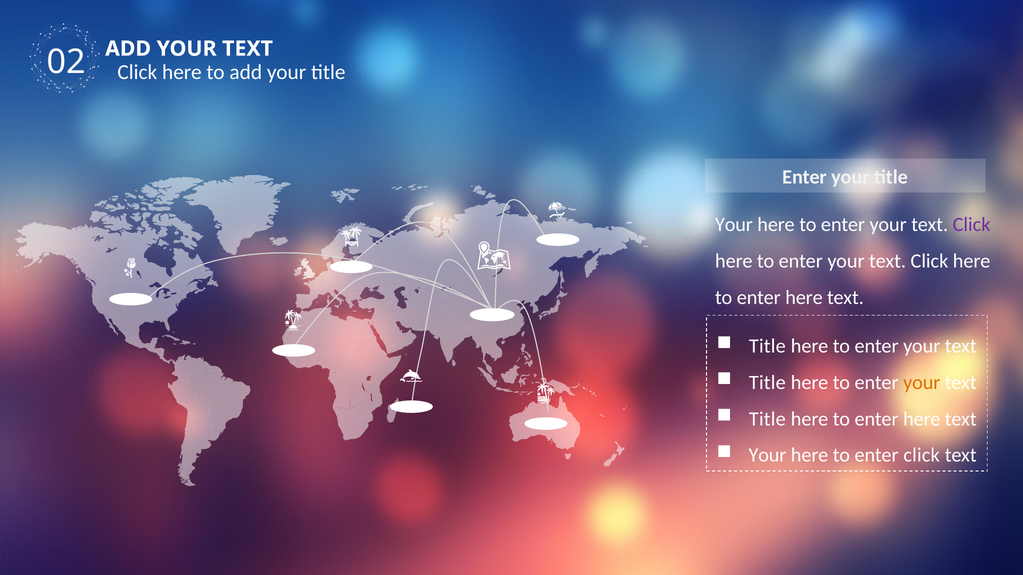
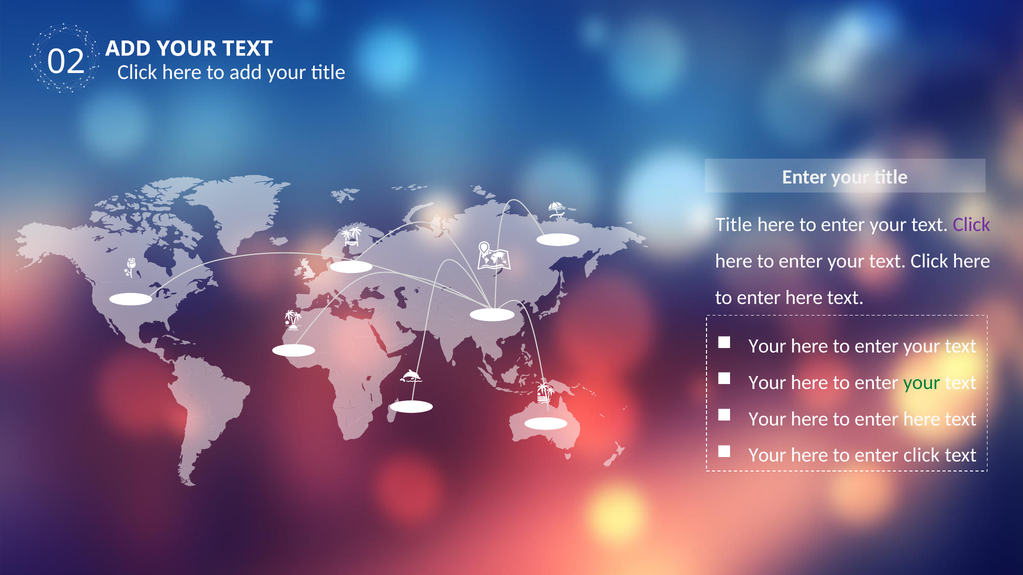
Your at (734, 225): Your -> Title
Title at (767, 346): Title -> Your
Title at (767, 383): Title -> Your
your at (922, 383) colour: orange -> green
Title at (767, 419): Title -> Your
